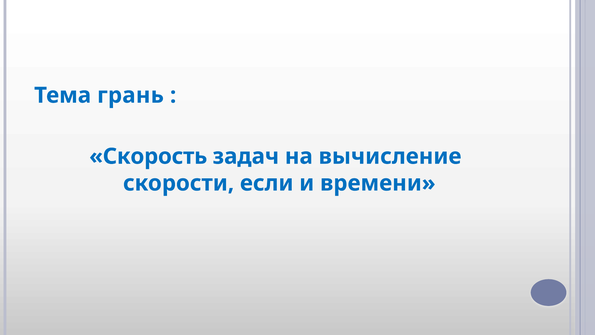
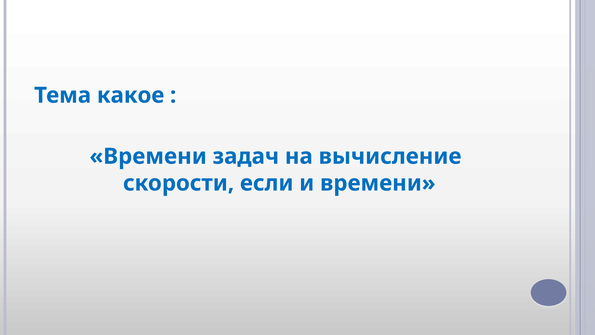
грань: грань -> какое
Скорость at (148, 156): Скорость -> Времени
